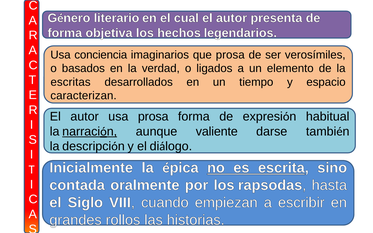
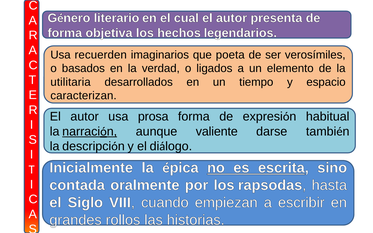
conciencia: conciencia -> recuerden
que prosa: prosa -> poeta
escritas: escritas -> utilitaria
